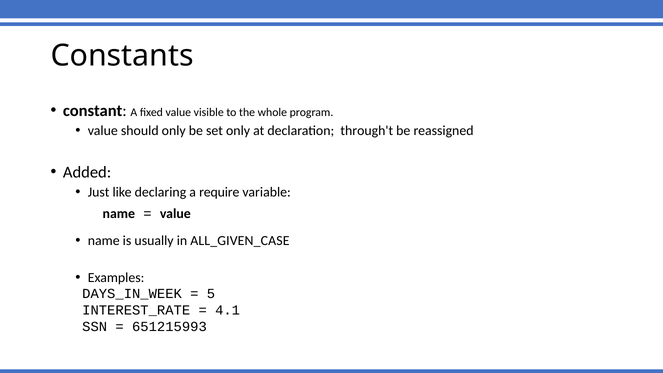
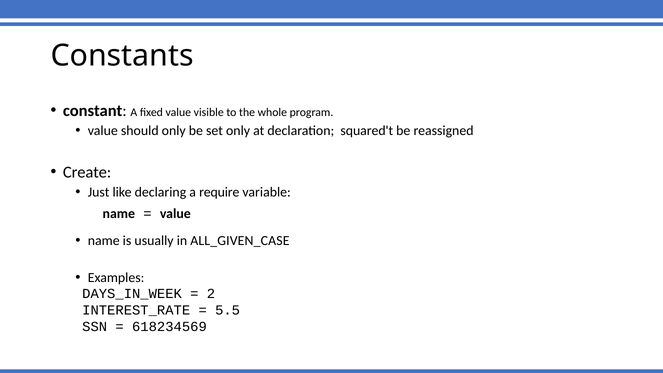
through't: through't -> squared't
Added: Added -> Create
5: 5 -> 2
4.1: 4.1 -> 5.5
651215993: 651215993 -> 618234569
